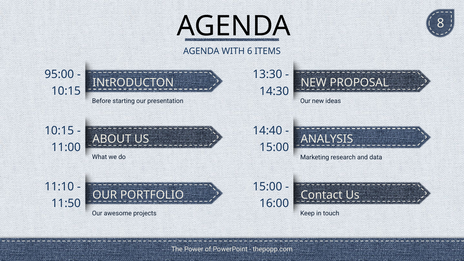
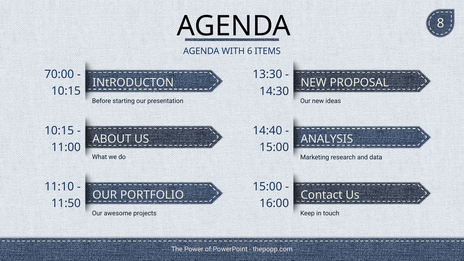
95:00: 95:00 -> 70:00
